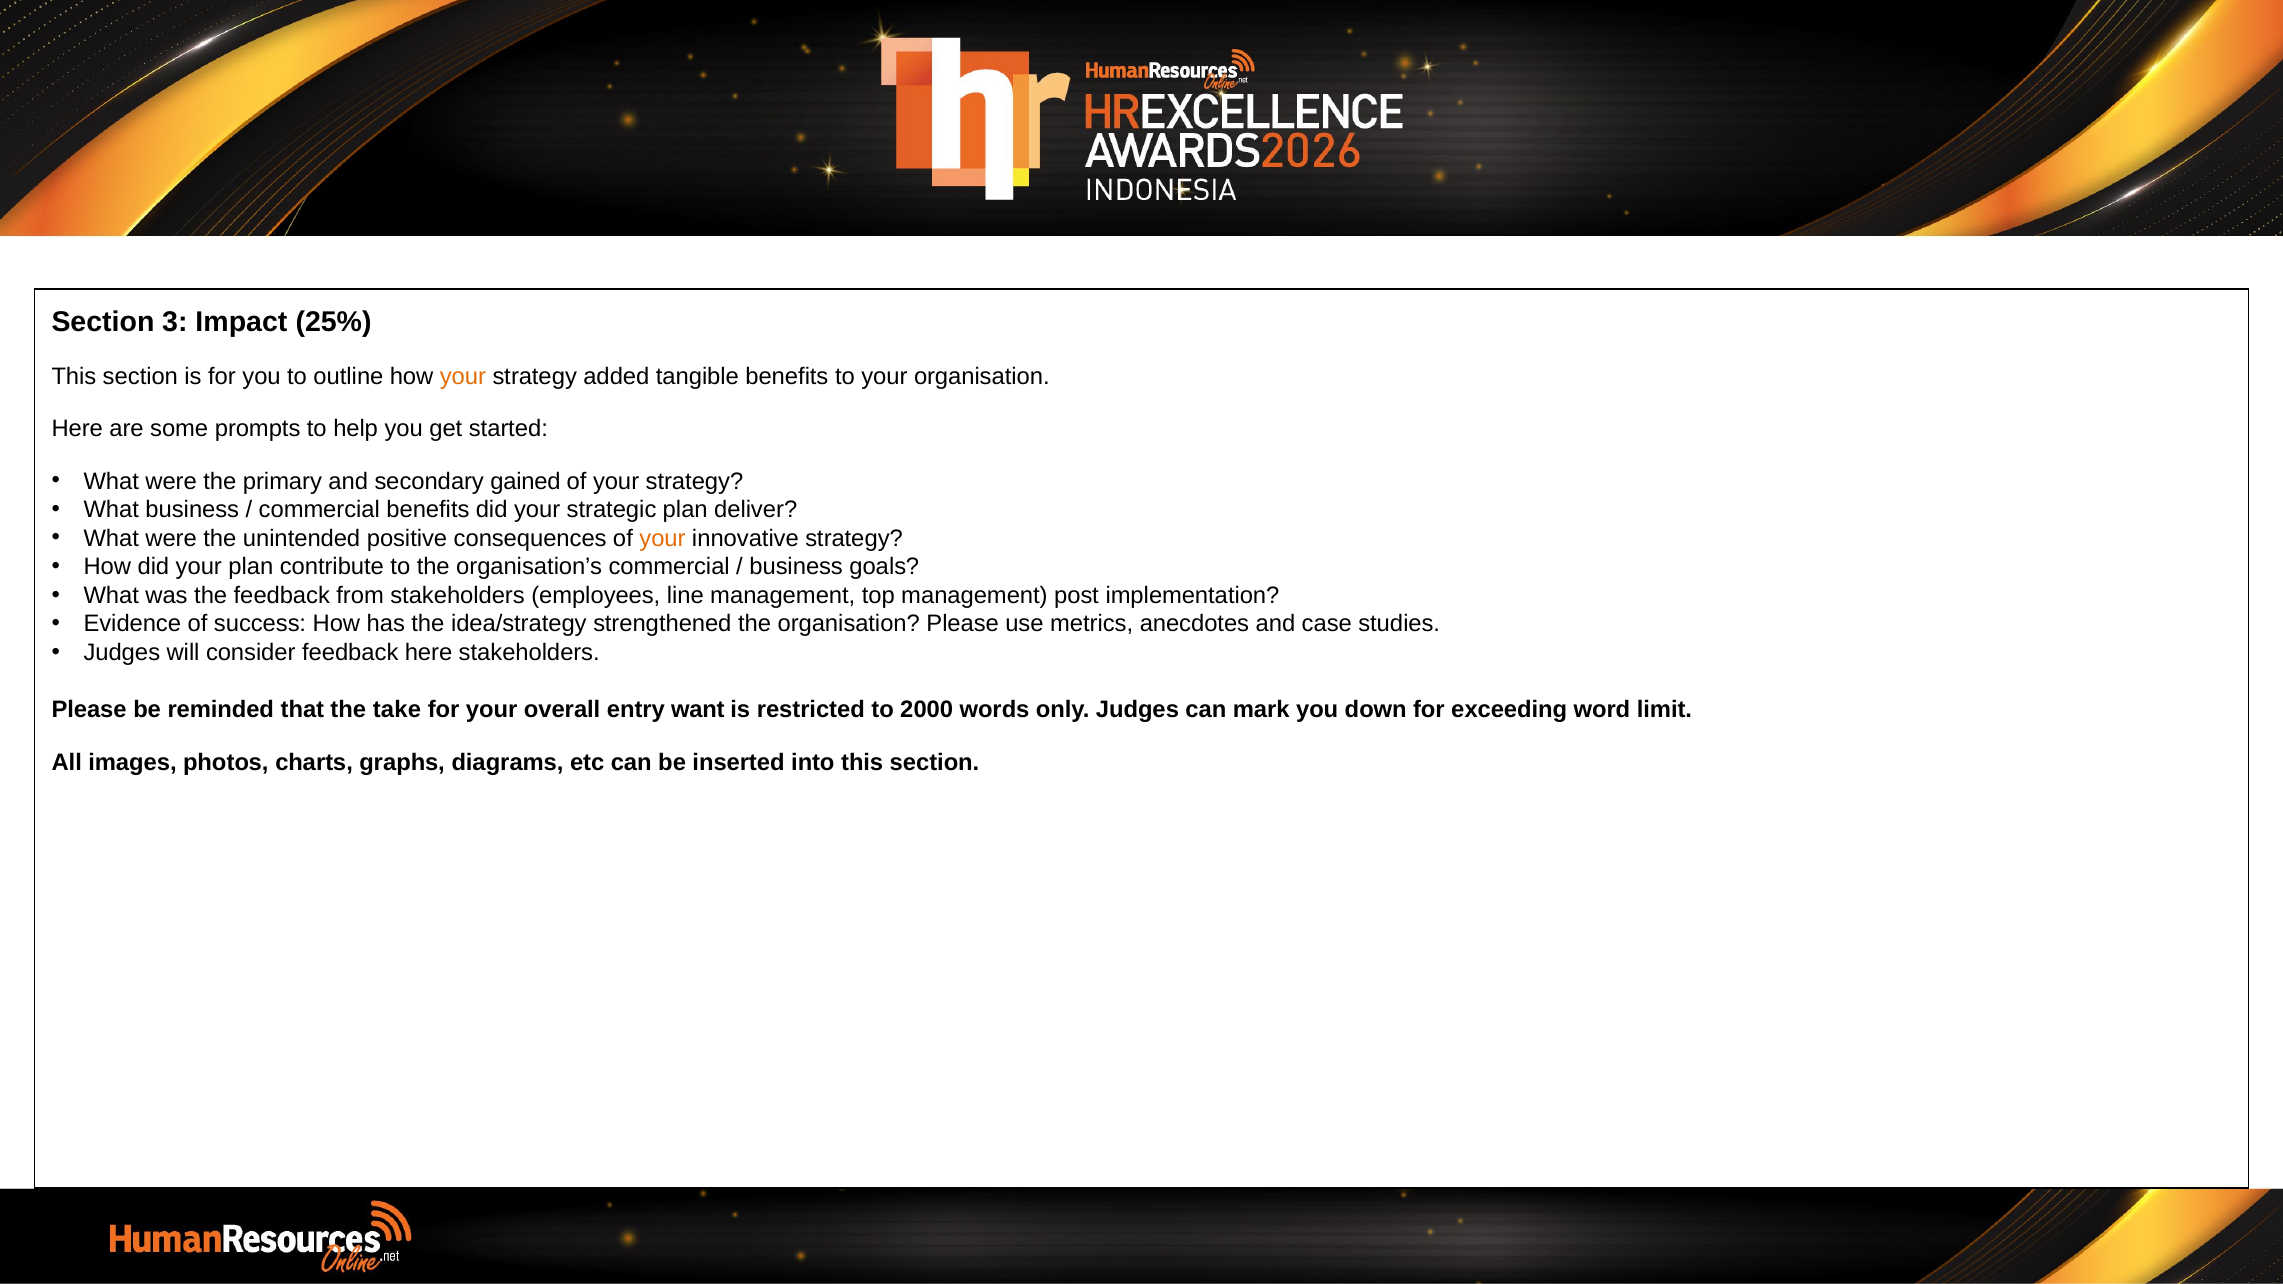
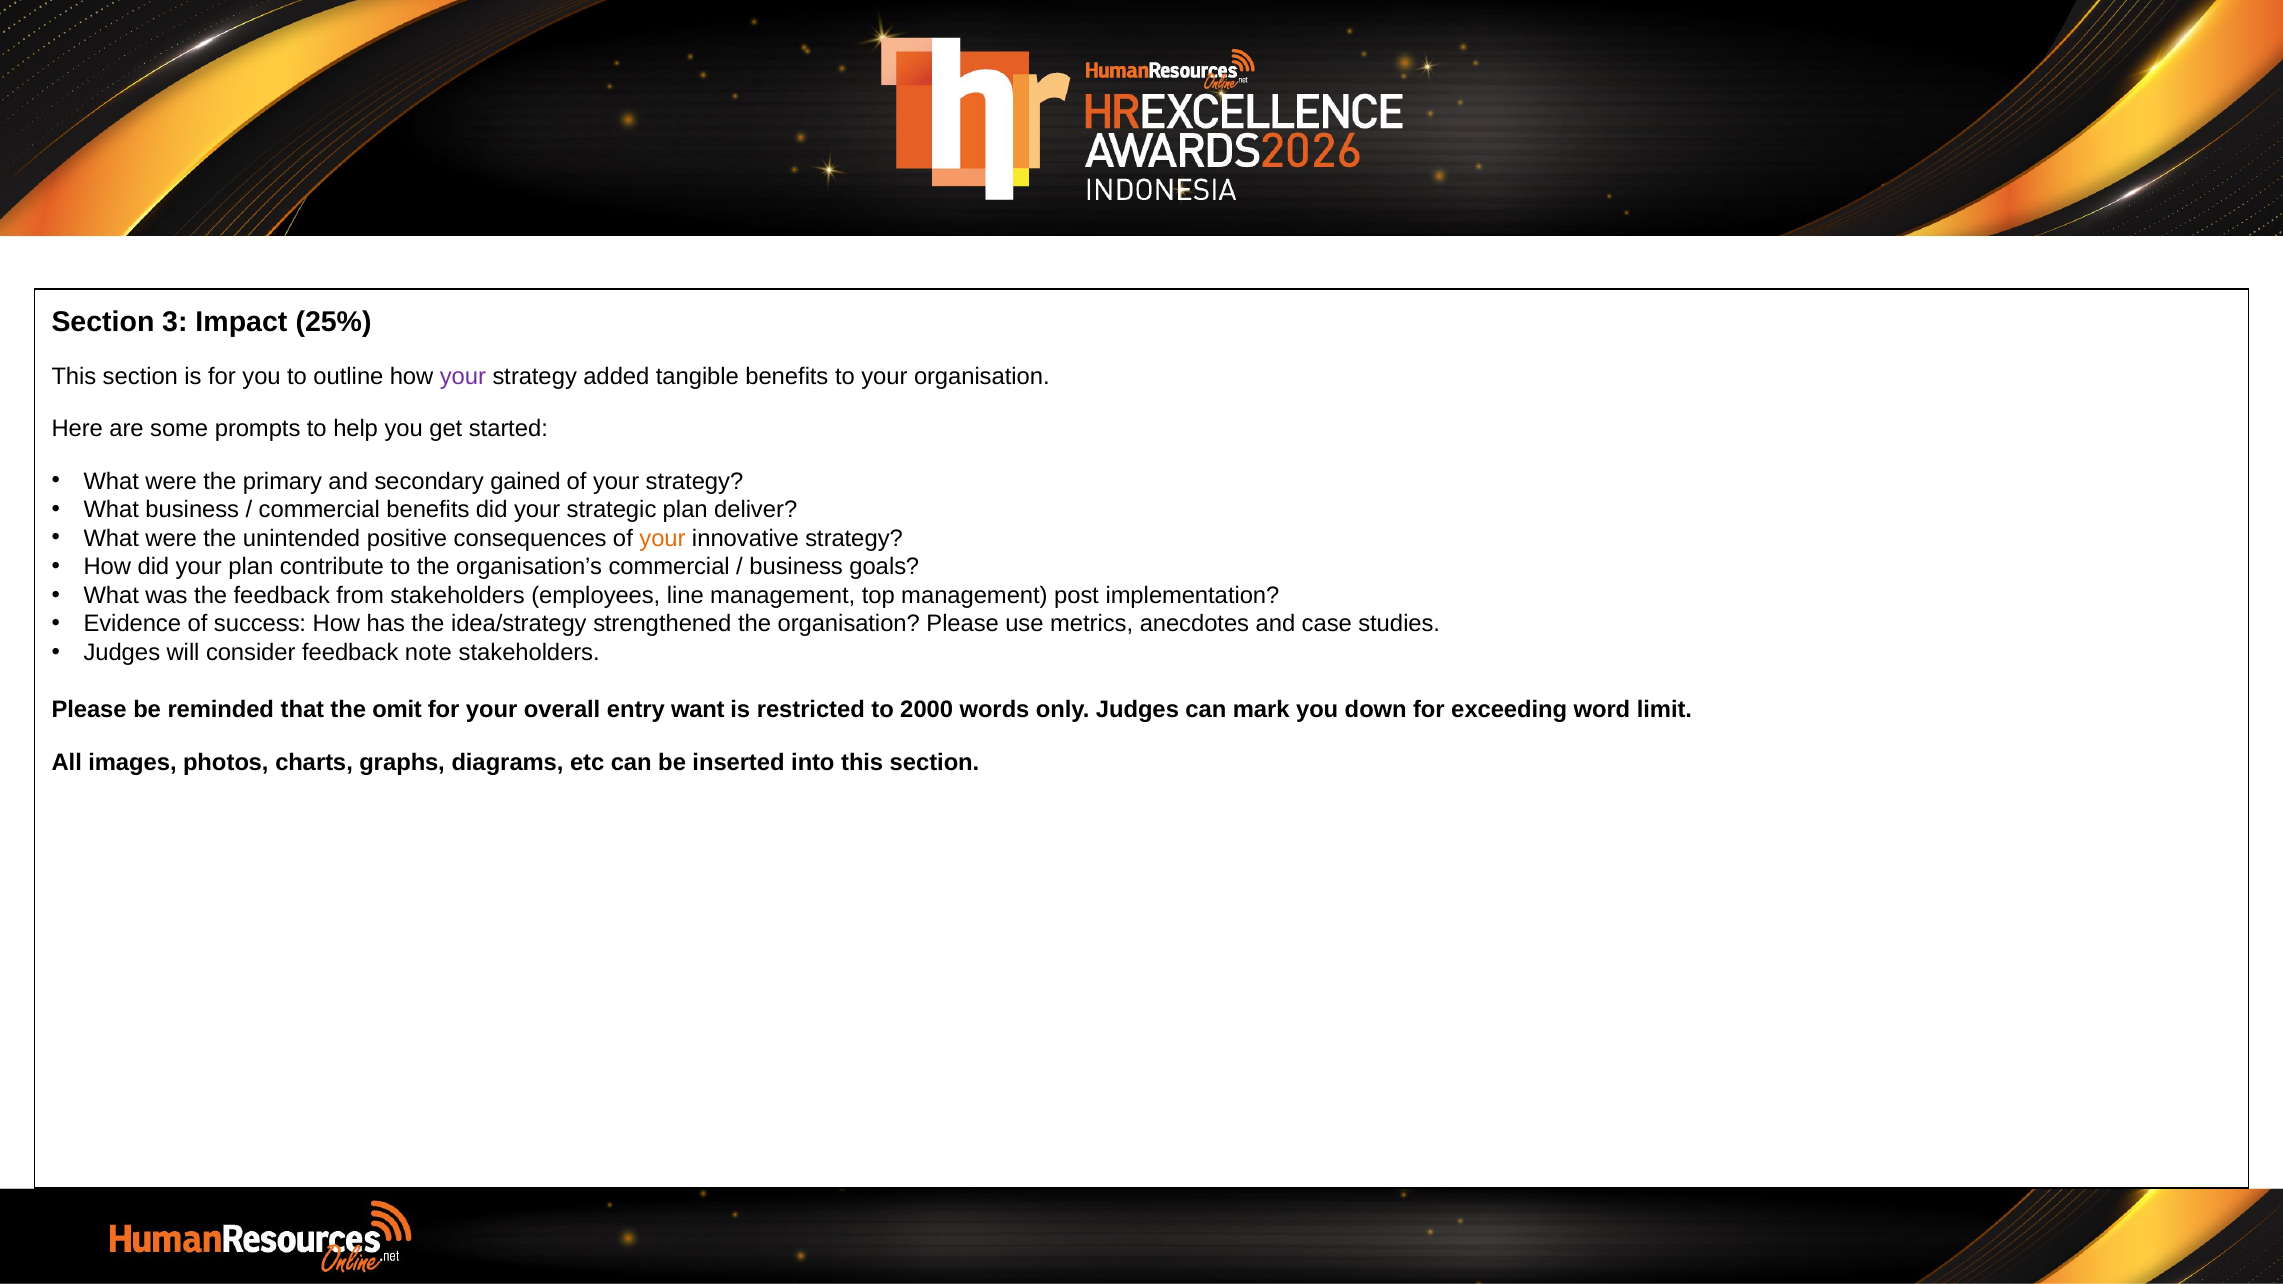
your at (463, 377) colour: orange -> purple
feedback here: here -> note
take: take -> omit
